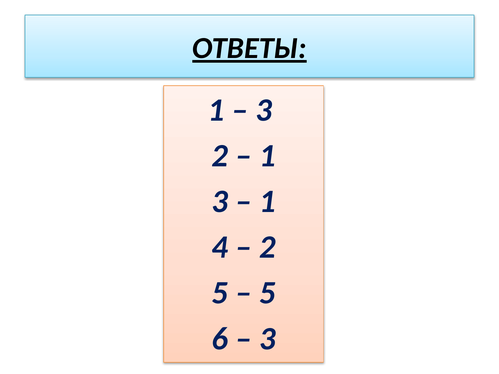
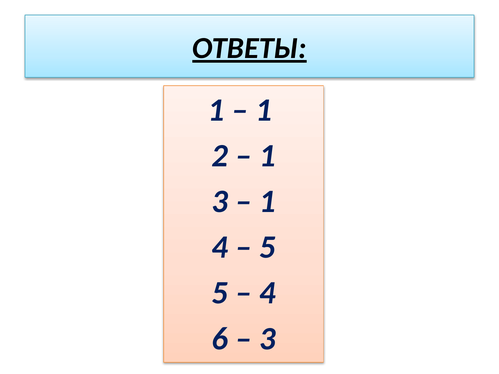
3 at (264, 110): 3 -> 1
2 at (267, 247): 2 -> 5
5 at (267, 293): 5 -> 4
